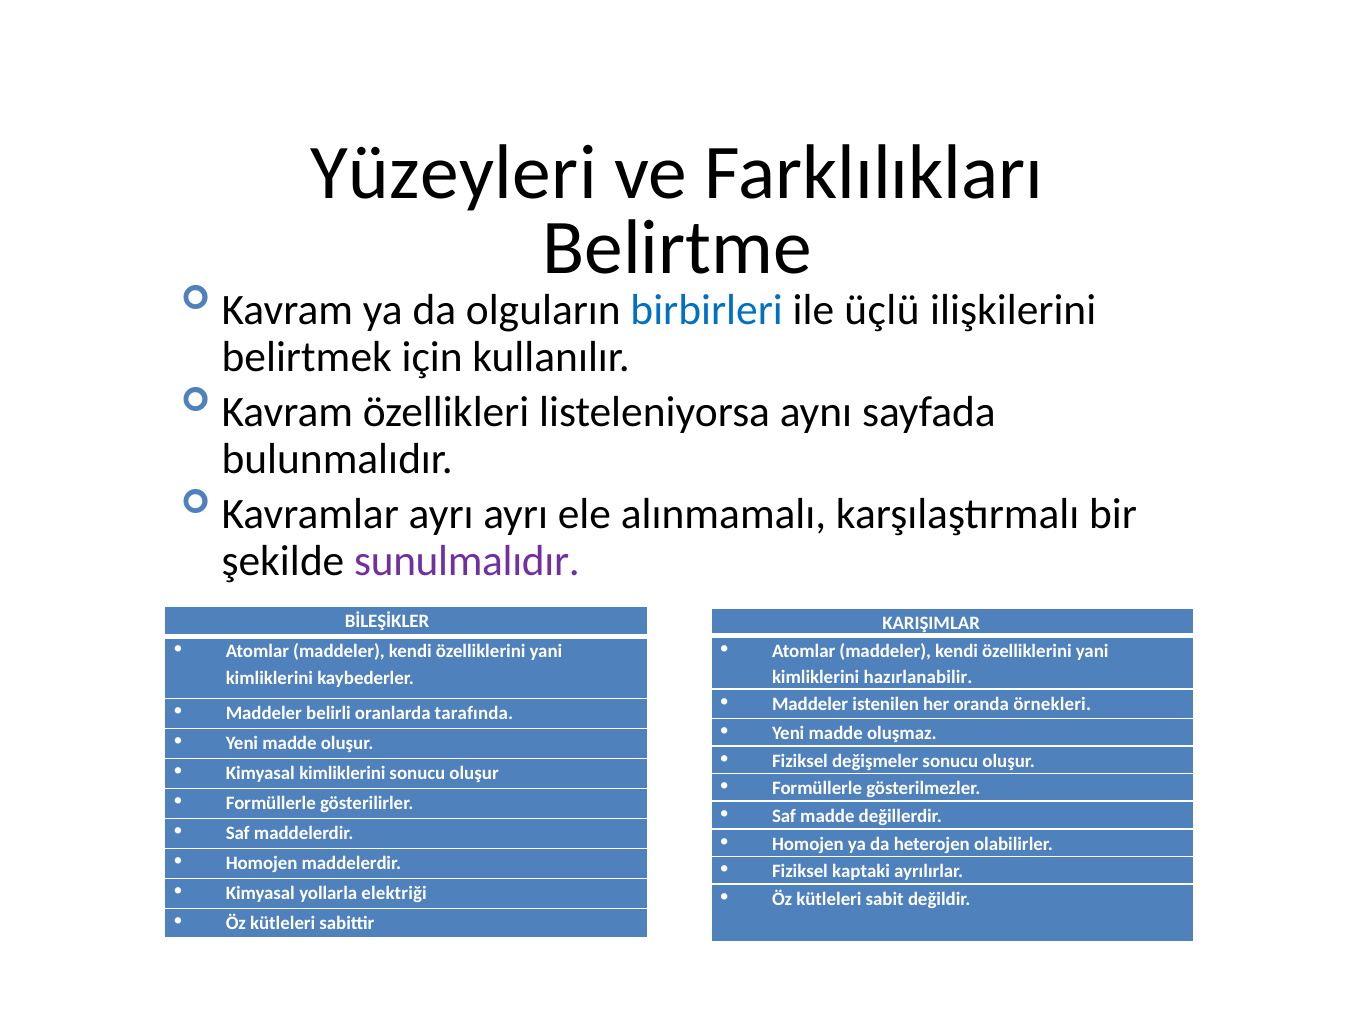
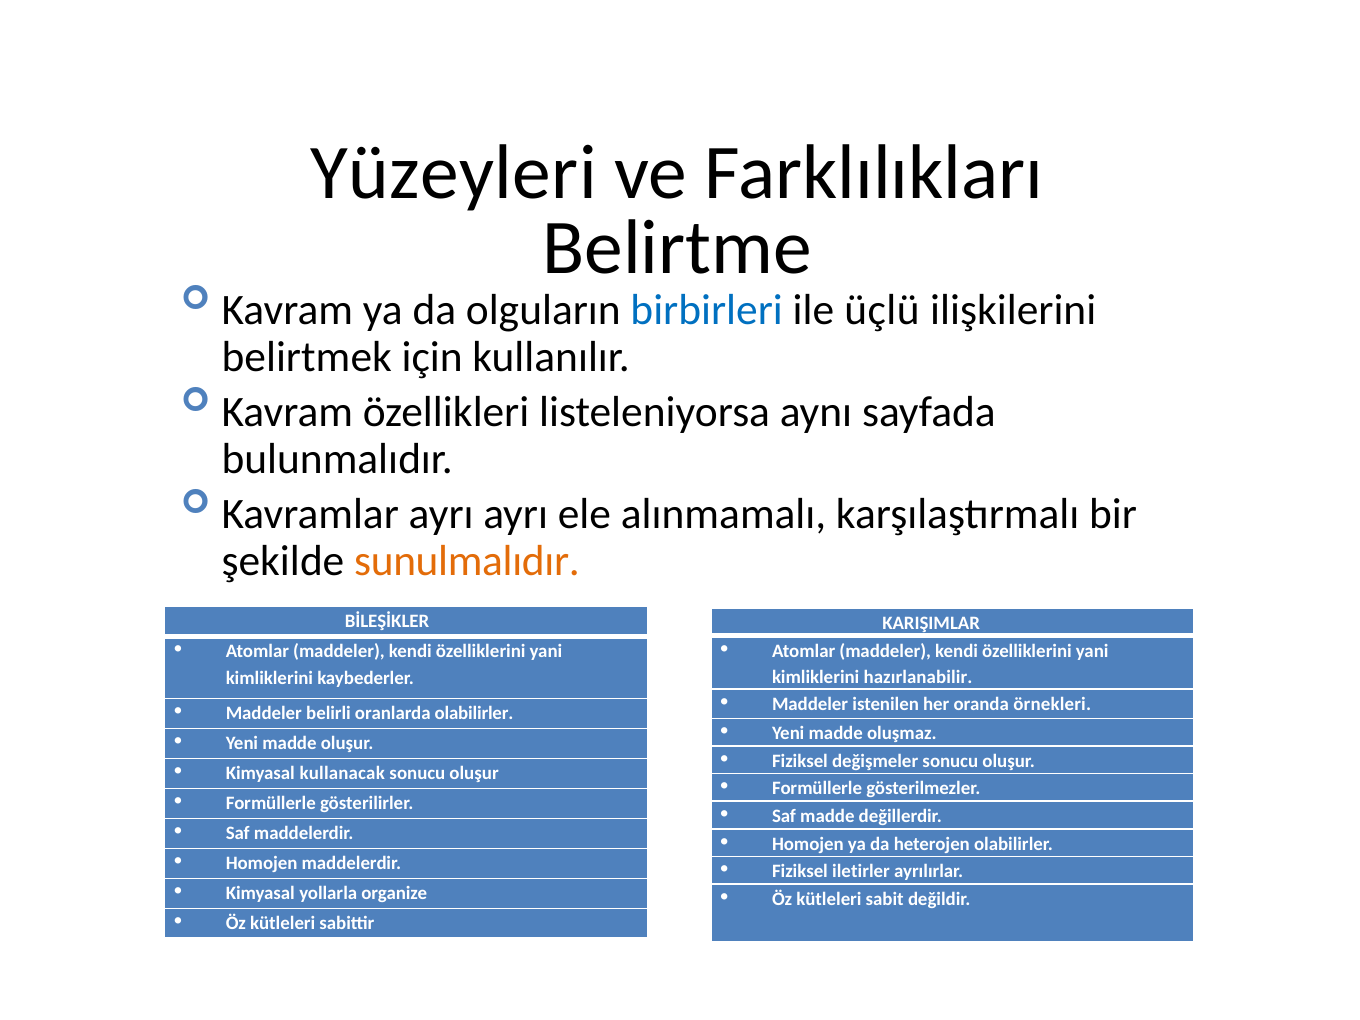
sunulmalıdır colour: purple -> orange
oranlarda tarafında: tarafında -> olabilirler
Kimyasal kimliklerini: kimliklerini -> kullanacak
kaptaki: kaptaki -> iletirler
elektriği: elektriği -> organize
